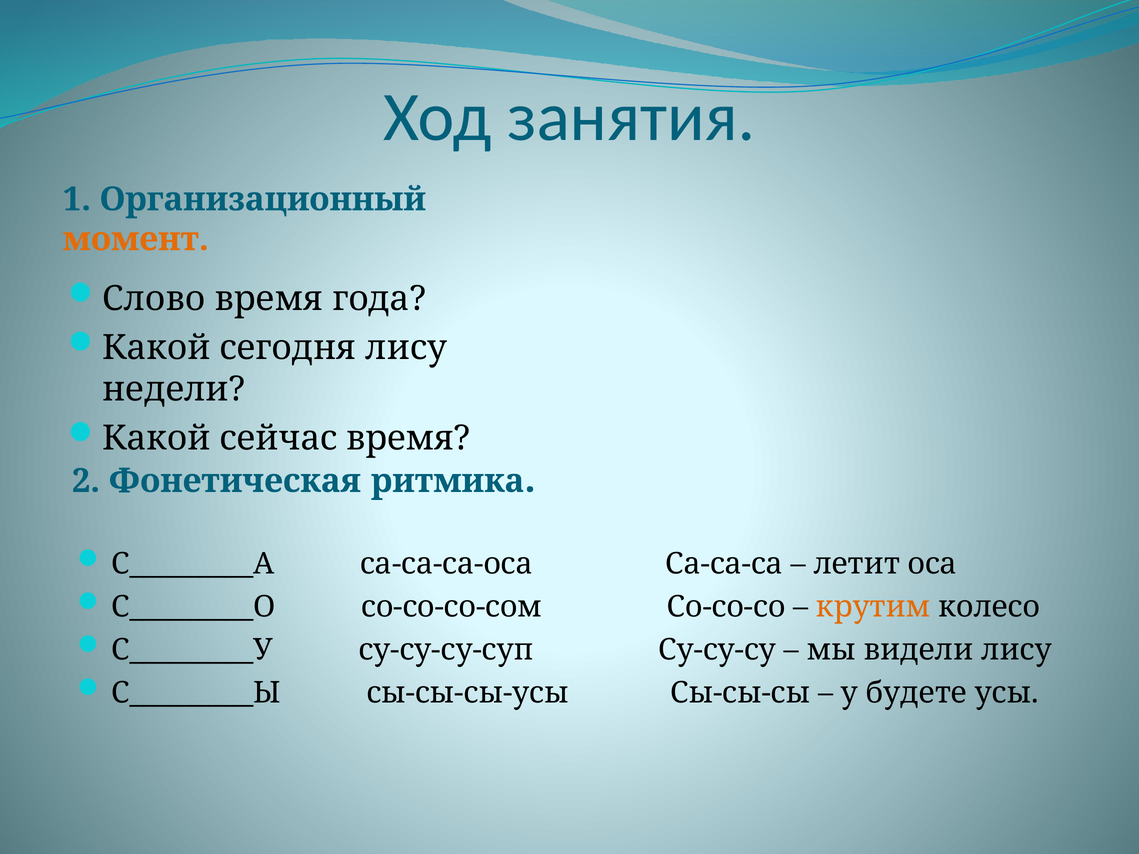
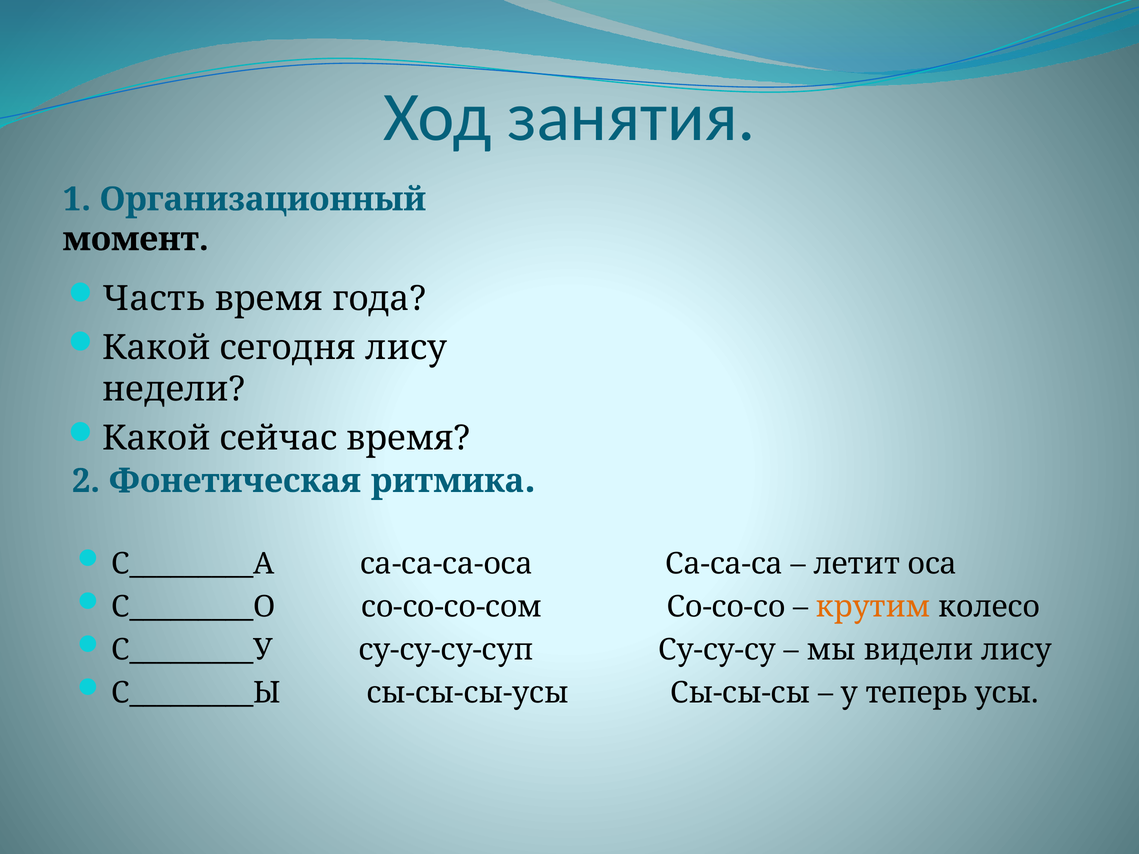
момент colour: orange -> black
Слово: Слово -> Часть
будете: будете -> теперь
